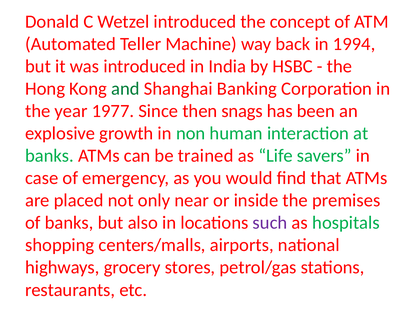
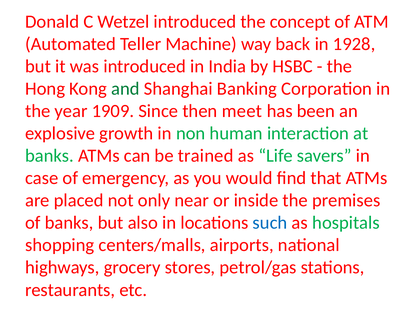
1994: 1994 -> 1928
1977: 1977 -> 1909
snags: snags -> meet
such colour: purple -> blue
